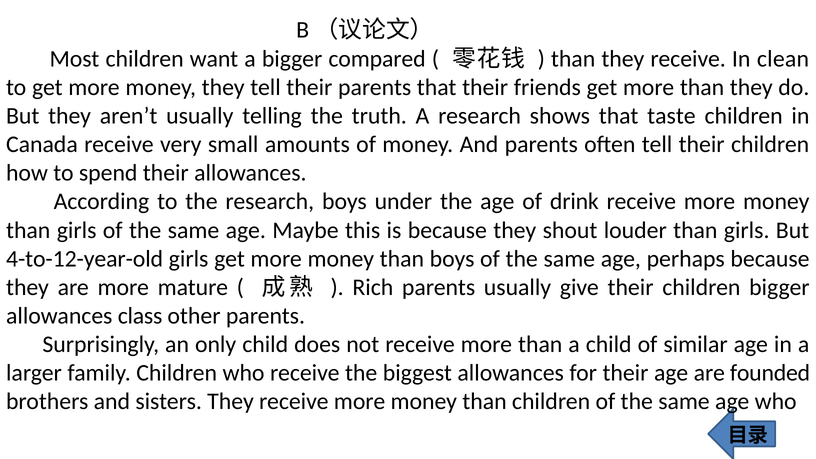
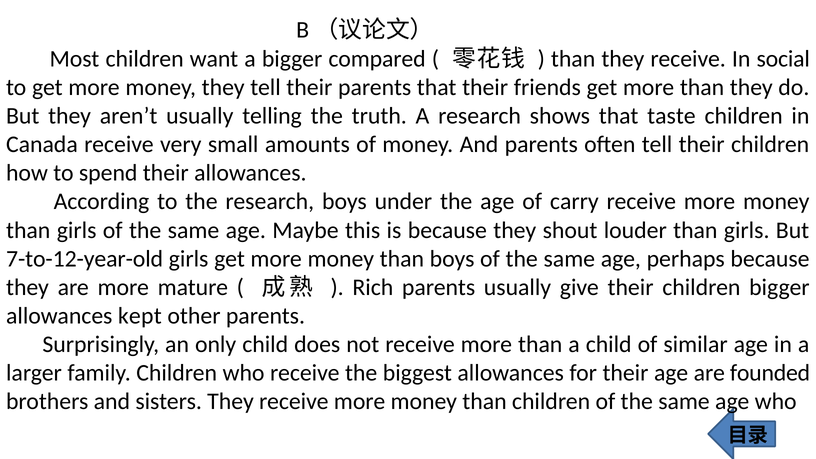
clean: clean -> social
drink: drink -> carry
4-to-12-year-old: 4-to-12-year-old -> 7-to-12-year-old
class: class -> kept
